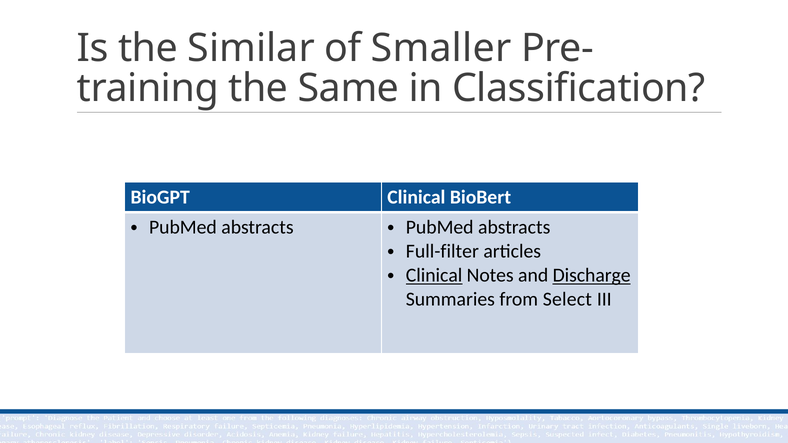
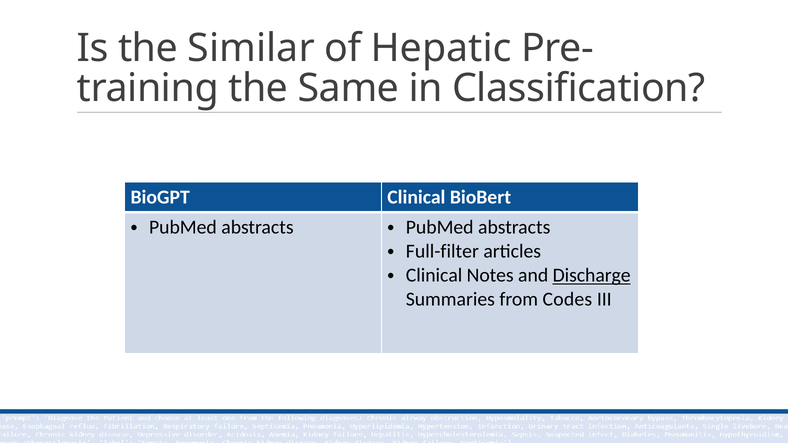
Smaller: Smaller -> Hepatic
Clinical at (434, 276) underline: present -> none
Select: Select -> Codes
